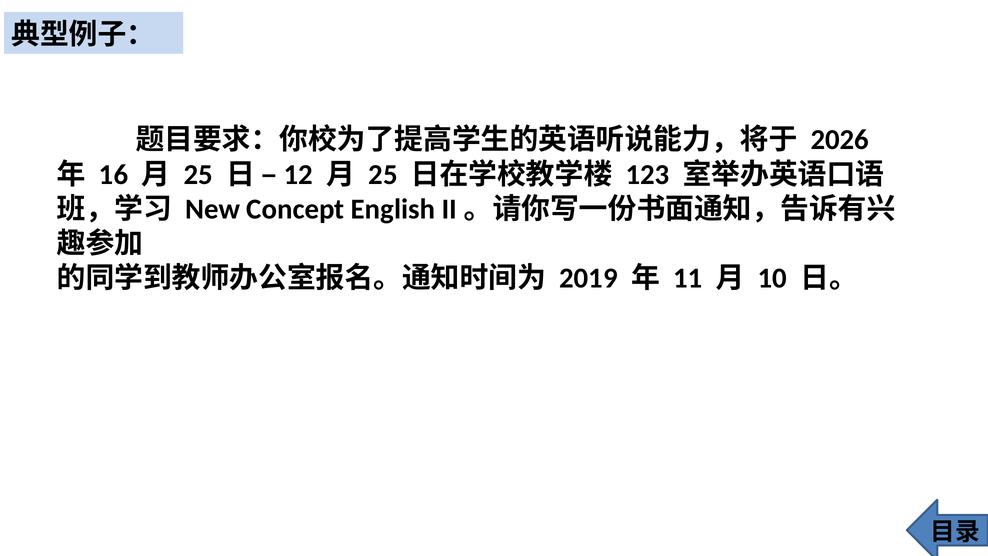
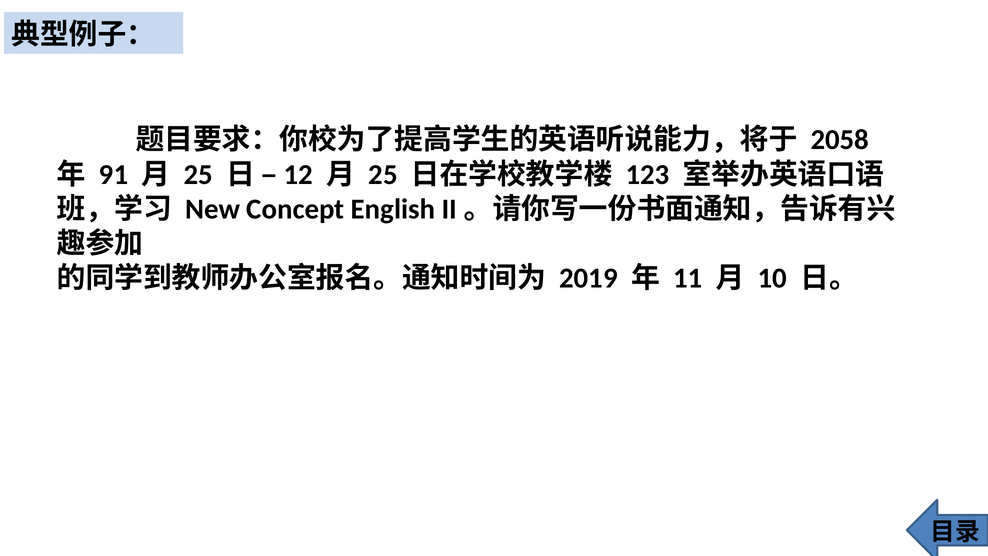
2026: 2026 -> 2058
16: 16 -> 91
